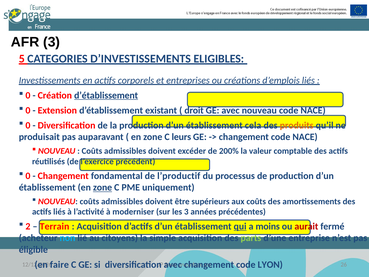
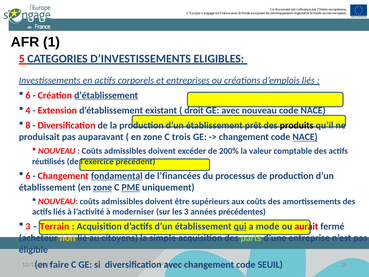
AFR 3: 3 -> 1
0 at (28, 95): 0 -> 6
0 at (28, 110): 0 -> 4
0 at (28, 125): 0 -> 8
cela: cela -> prêt
produits colour: orange -> black
leurs: leurs -> trois
NACE at (305, 137) underline: none -> present
0 at (28, 176): 0 -> 6
fondamental underline: none -> present
l’productif: l’productif -> l’financées
PME underline: none -> present
2 at (28, 226): 2 -> 3
moins: moins -> mode
non colour: light blue -> yellow
LYON: LYON -> SEUIL
